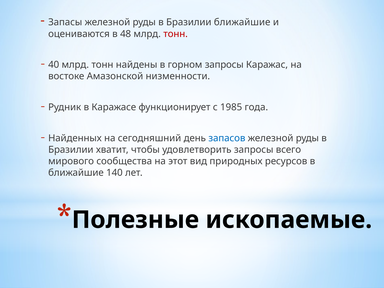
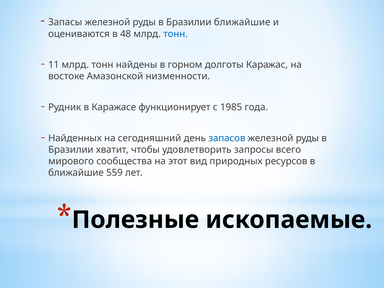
тонн at (176, 34) colour: red -> blue
40: 40 -> 11
горном запросы: запросы -> долготы
140: 140 -> 559
